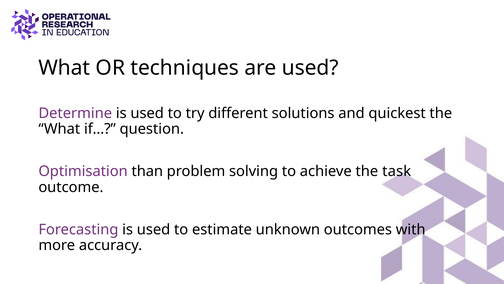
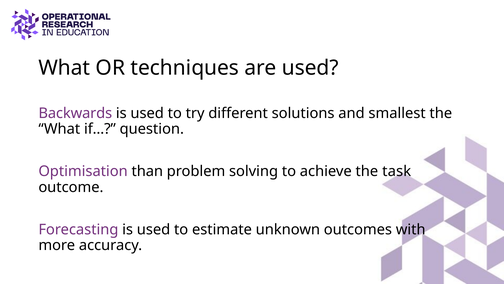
Determine: Determine -> Backwards
quickest: quickest -> smallest
